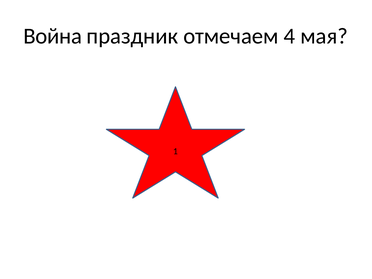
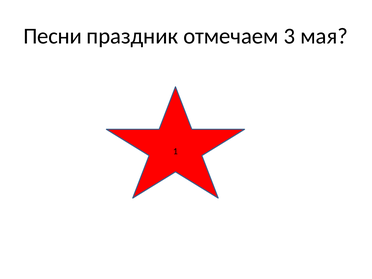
Война: Война -> Песни
4: 4 -> 3
